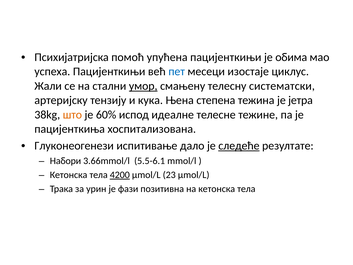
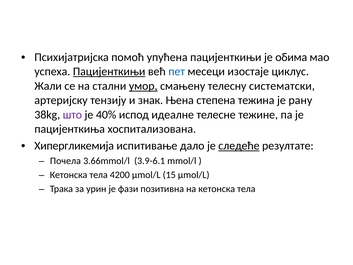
Пацијенткињи at (109, 72) underline: none -> present
кука: кука -> знак
јетра: јетра -> рану
што colour: orange -> purple
60%: 60% -> 40%
Глуконеогенези: Глуконеогенези -> Хипергликемија
Набори: Набори -> Почела
5.5-6.1: 5.5-6.1 -> 3.9-6.1
4200 underline: present -> none
23: 23 -> 15
